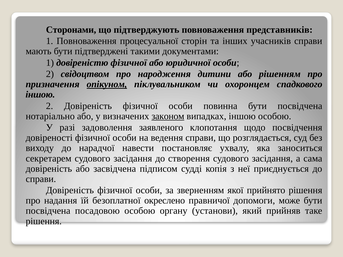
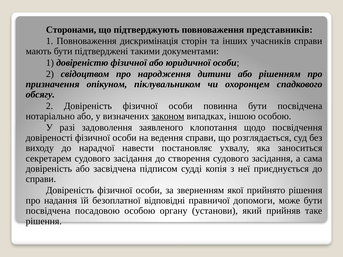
процесуальної: процесуальної -> дискримінація
опікуном underline: present -> none
іншою at (40, 95): іншою -> обсягу
окреслено: окреслено -> відповідні
